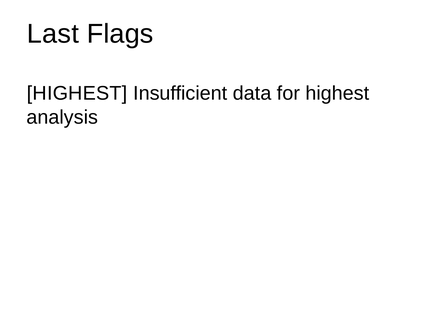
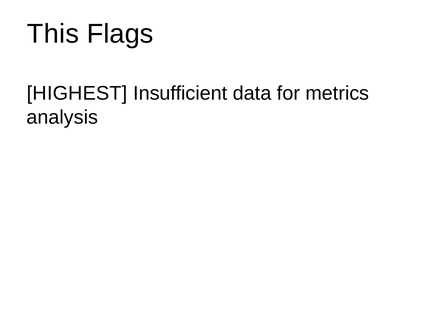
Last: Last -> This
for highest: highest -> metrics
